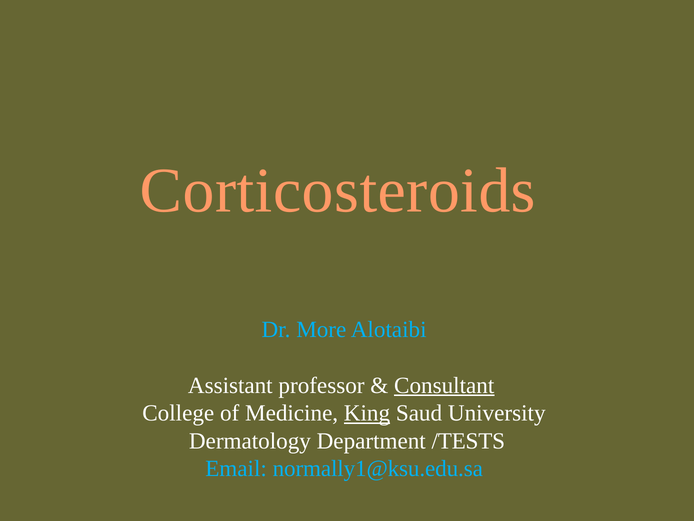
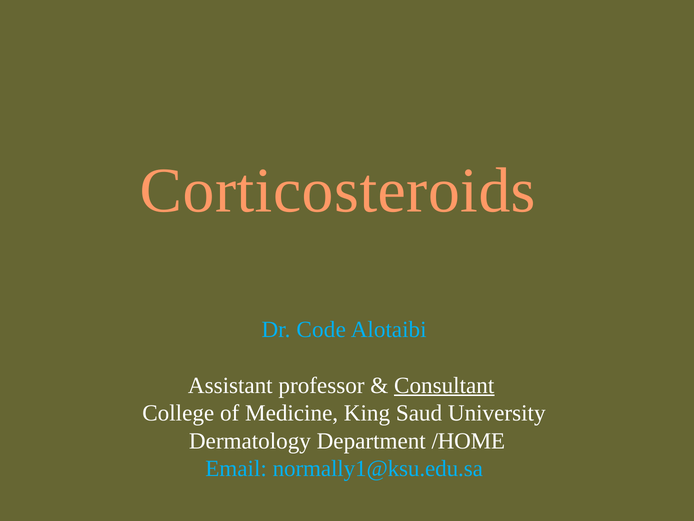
More: More -> Code
King underline: present -> none
/TESTS: /TESTS -> /HOME
